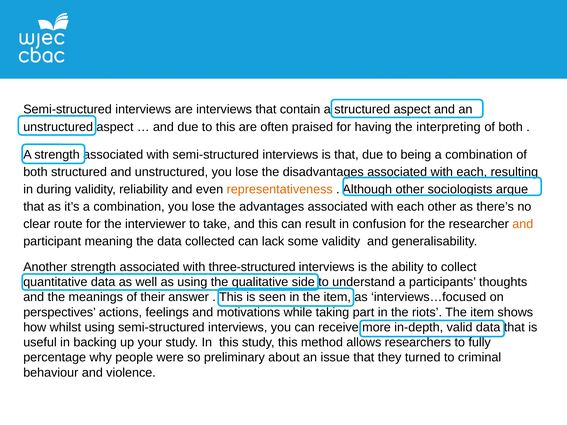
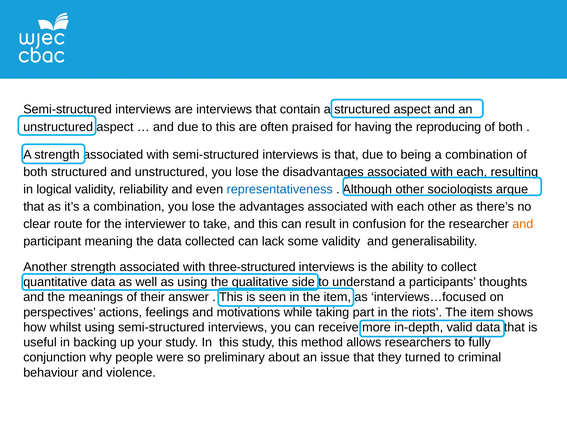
interpreting: interpreting -> reproducing
during: during -> logical
representativeness colour: orange -> blue
percentage: percentage -> conjunction
